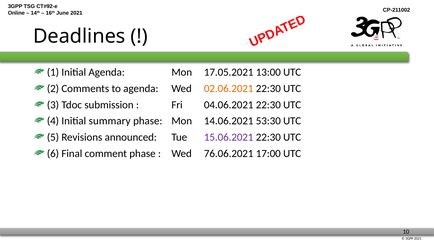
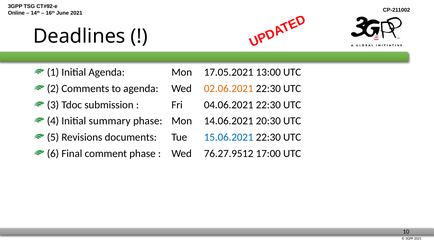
53:30: 53:30 -> 20:30
announced: announced -> documents
15.06.2021 colour: purple -> blue
76.06.2021: 76.06.2021 -> 76.27.9512
